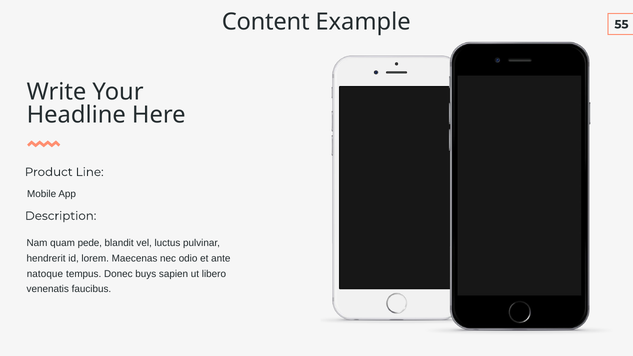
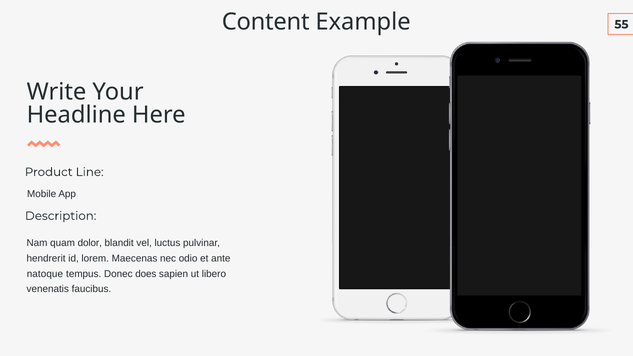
pede: pede -> dolor
buys: buys -> does
